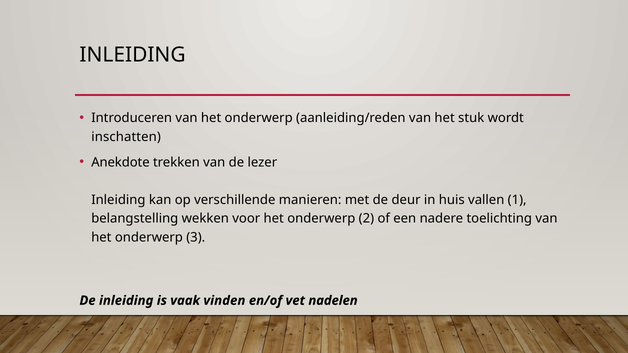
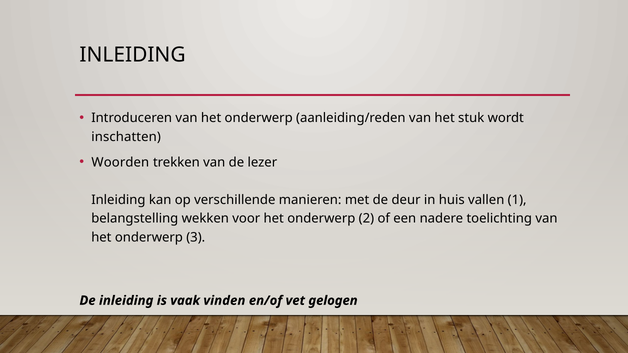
Anekdote: Anekdote -> Woorden
nadelen: nadelen -> gelogen
